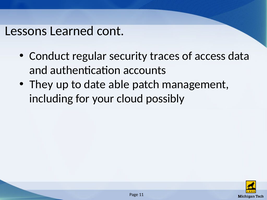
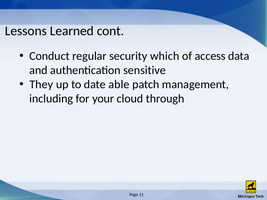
traces: traces -> which
accounts: accounts -> sensitive
possibly: possibly -> through
